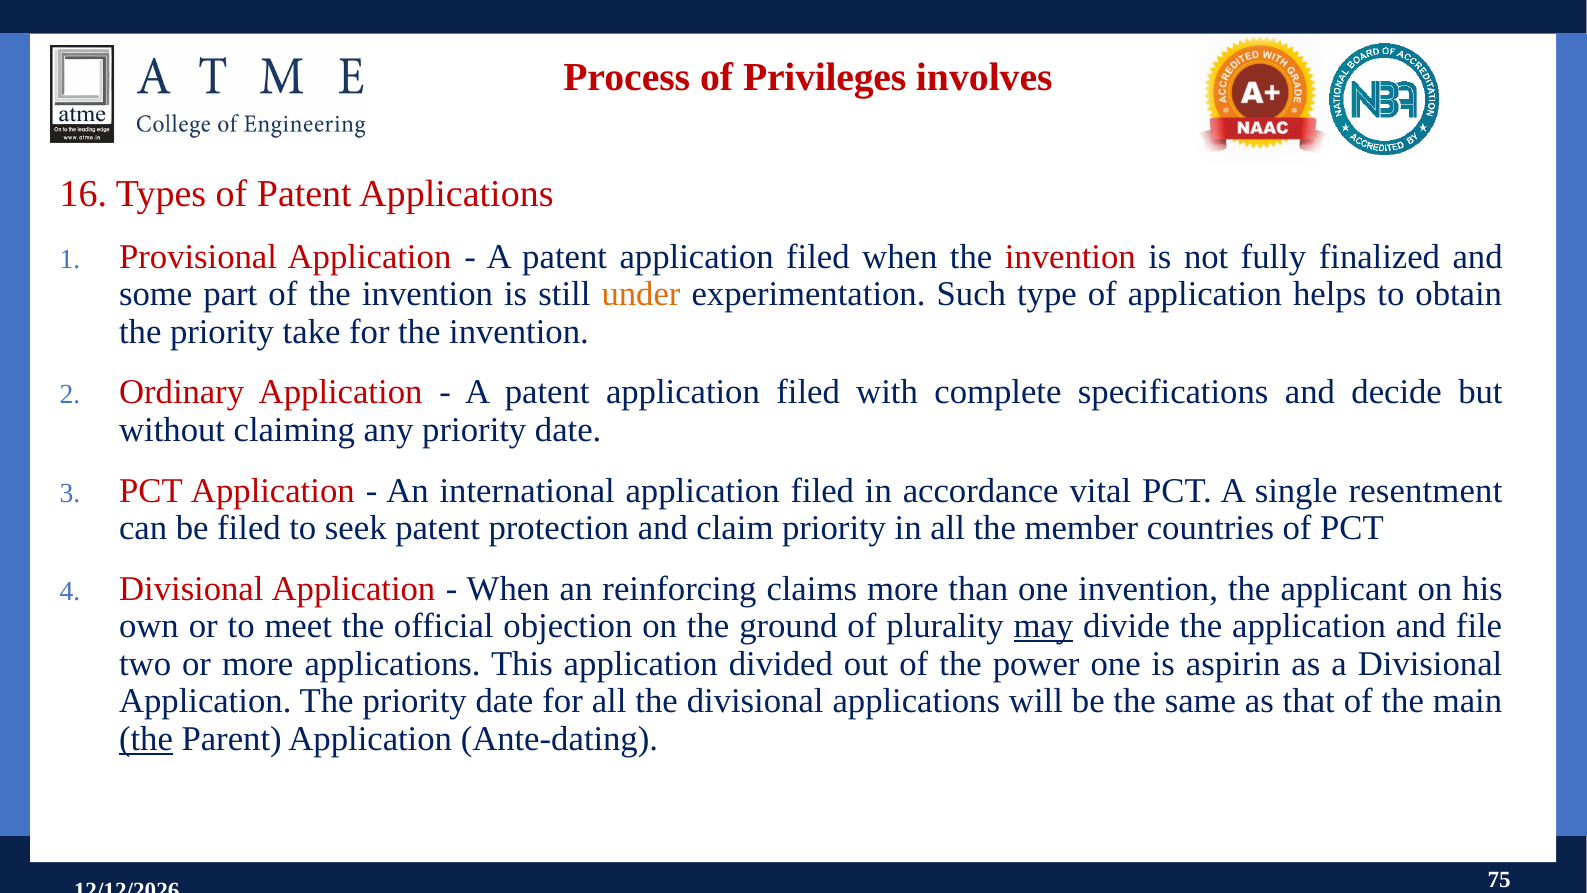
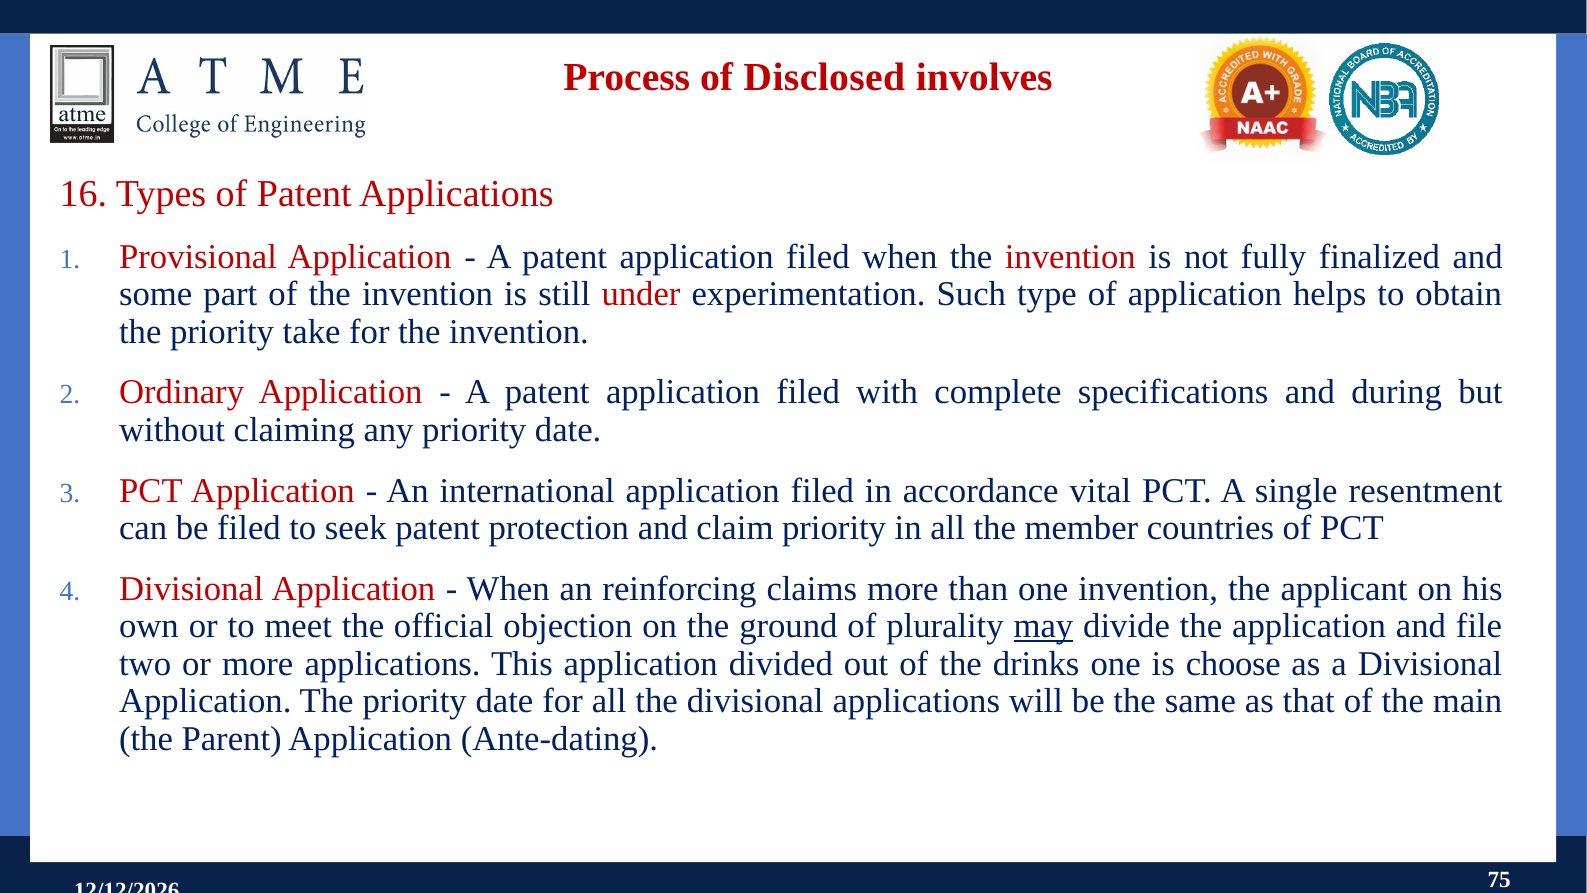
Privileges: Privileges -> Disclosed
under colour: orange -> red
decide: decide -> during
power: power -> drinks
aspirin: aspirin -> choose
the at (146, 739) underline: present -> none
